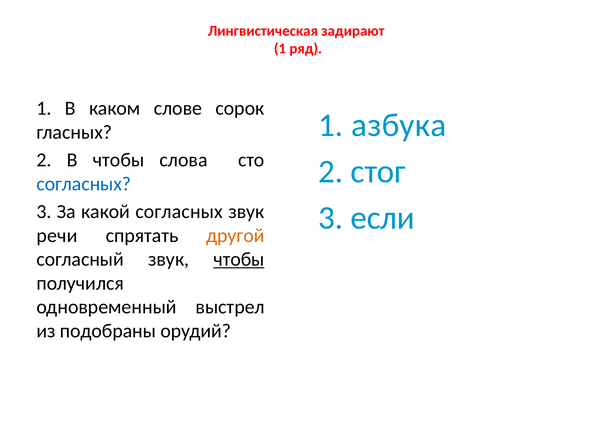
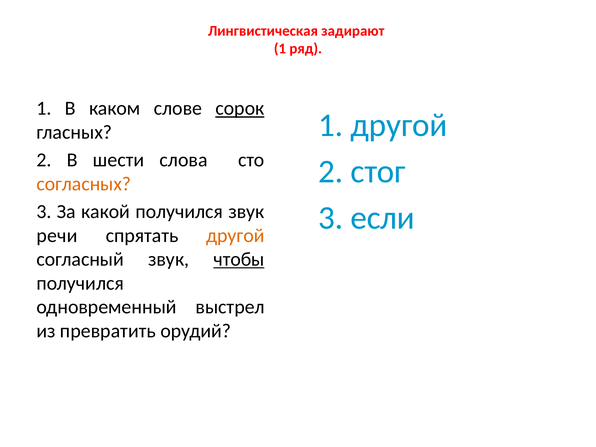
сорок underline: none -> present
1 азбука: азбука -> другой
В чтобы: чтобы -> шести
согласных at (84, 184) colour: blue -> orange
какой согласных: согласных -> получился
подобраны: подобраны -> превратить
